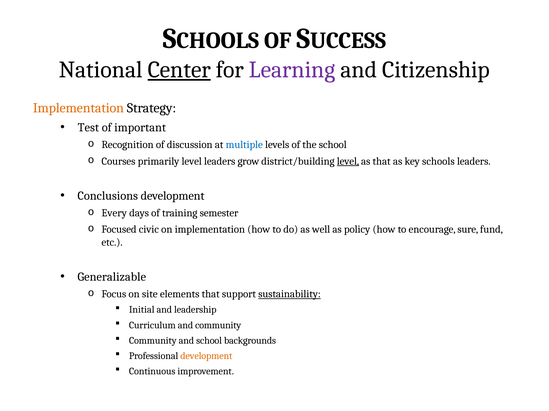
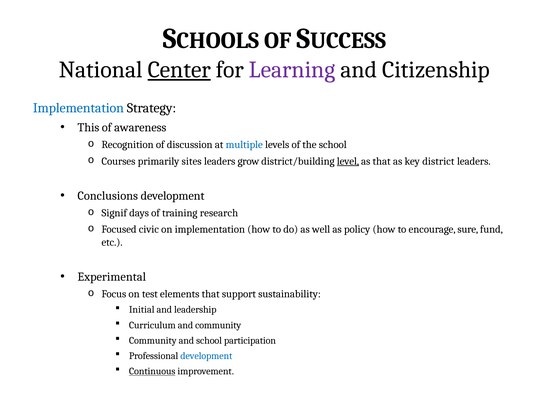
Implementation at (78, 108) colour: orange -> blue
Test: Test -> This
important: important -> awareness
primarily level: level -> sites
schools: schools -> district
Every: Every -> Signif
semester: semester -> research
Generalizable: Generalizable -> Experimental
site: site -> test
sustainability underline: present -> none
backgrounds: backgrounds -> participation
development at (206, 357) colour: orange -> blue
Continuous underline: none -> present
